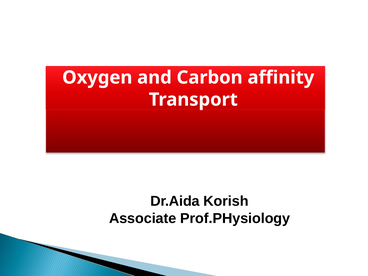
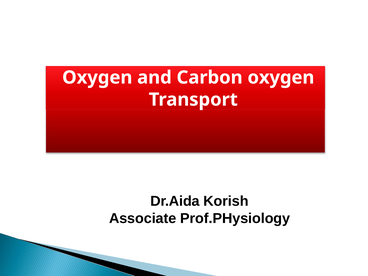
Carbon affinity: affinity -> oxygen
